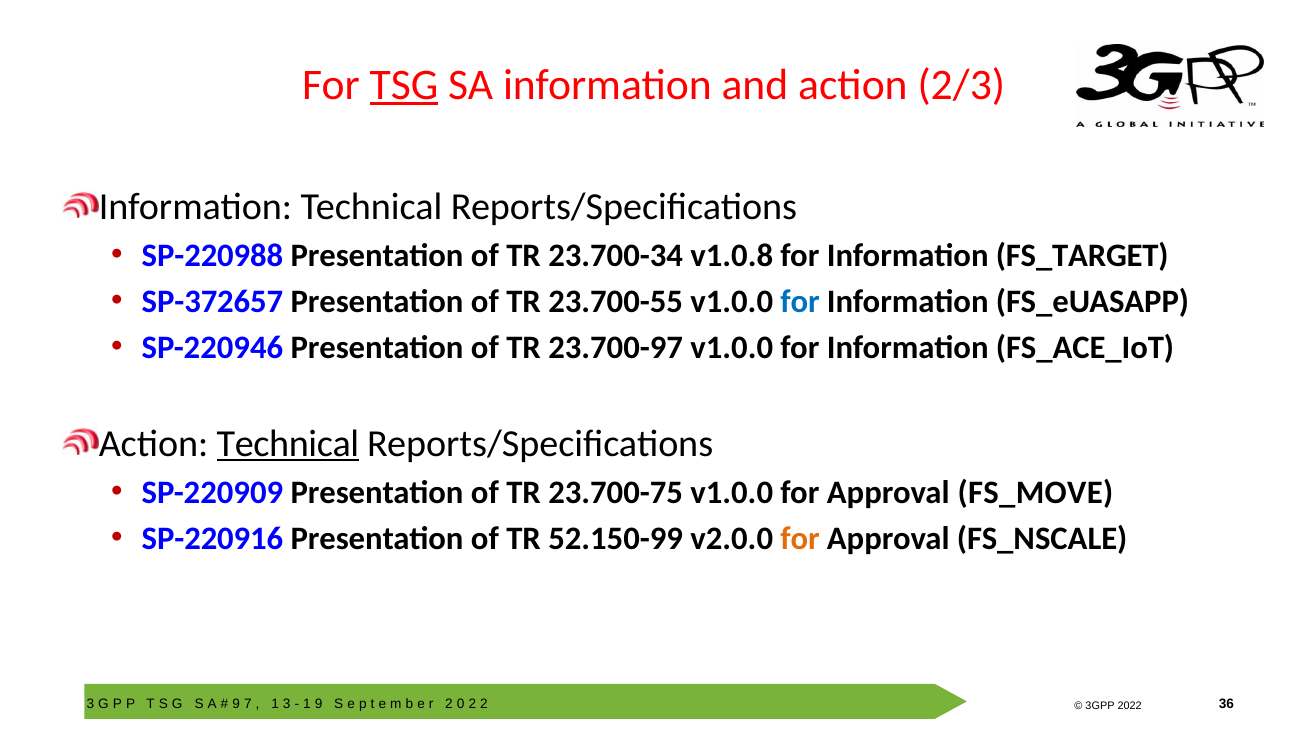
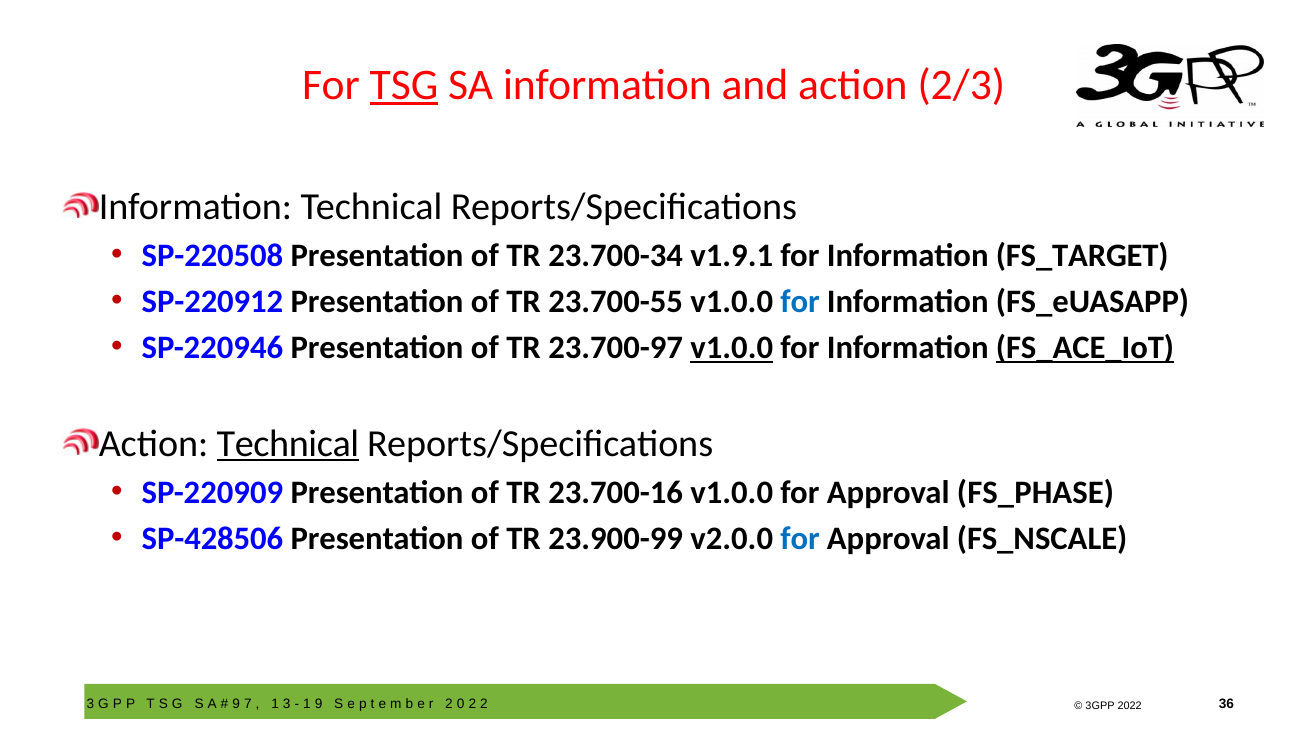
SP-220988: SP-220988 -> SP-220508
v1.0.8: v1.0.8 -> v1.9.1
SP-372657: SP-372657 -> SP-220912
v1.0.0 at (732, 347) underline: none -> present
FS_ACE_IoT underline: none -> present
23.700-75: 23.700-75 -> 23.700-16
FS_MOVE: FS_MOVE -> FS_PHASE
SP-220916: SP-220916 -> SP-428506
52.150-99: 52.150-99 -> 23.900-99
for at (800, 538) colour: orange -> blue
